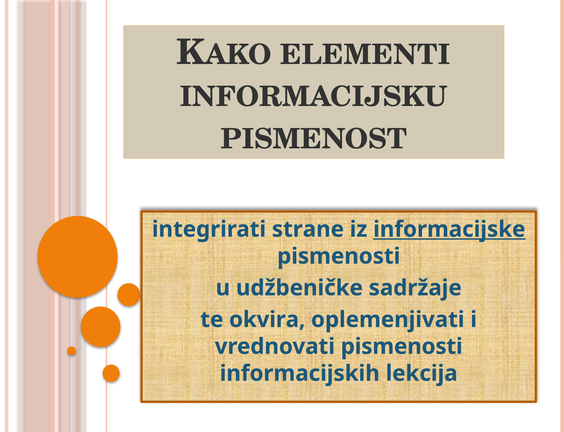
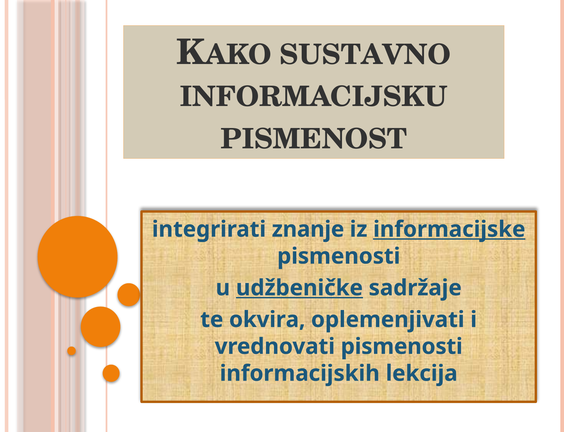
ELEMENTI: ELEMENTI -> SUSTAVNO
strane: strane -> znanje
udžbeničke underline: none -> present
